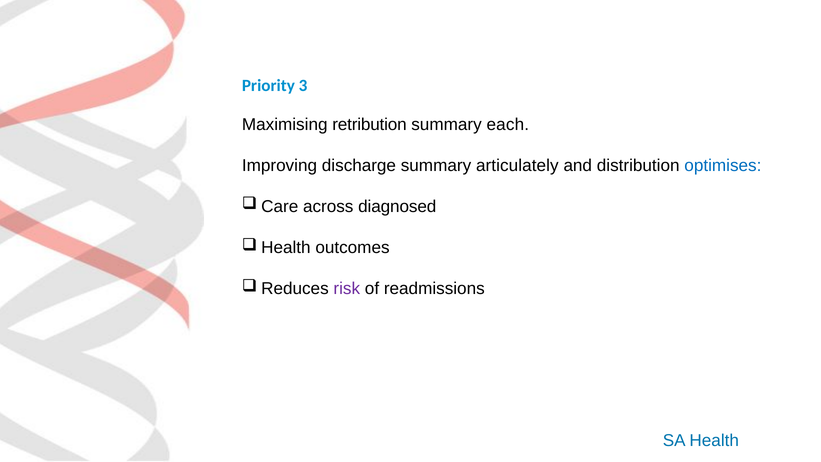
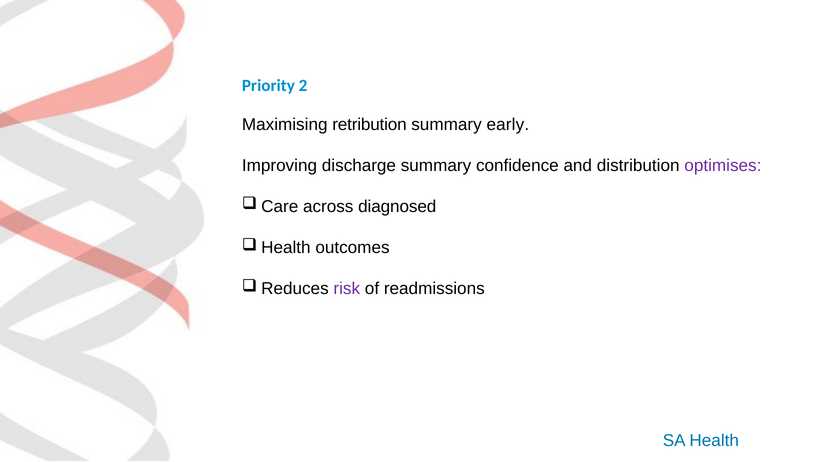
3: 3 -> 2
each: each -> early
articulately: articulately -> confidence
optimises colour: blue -> purple
